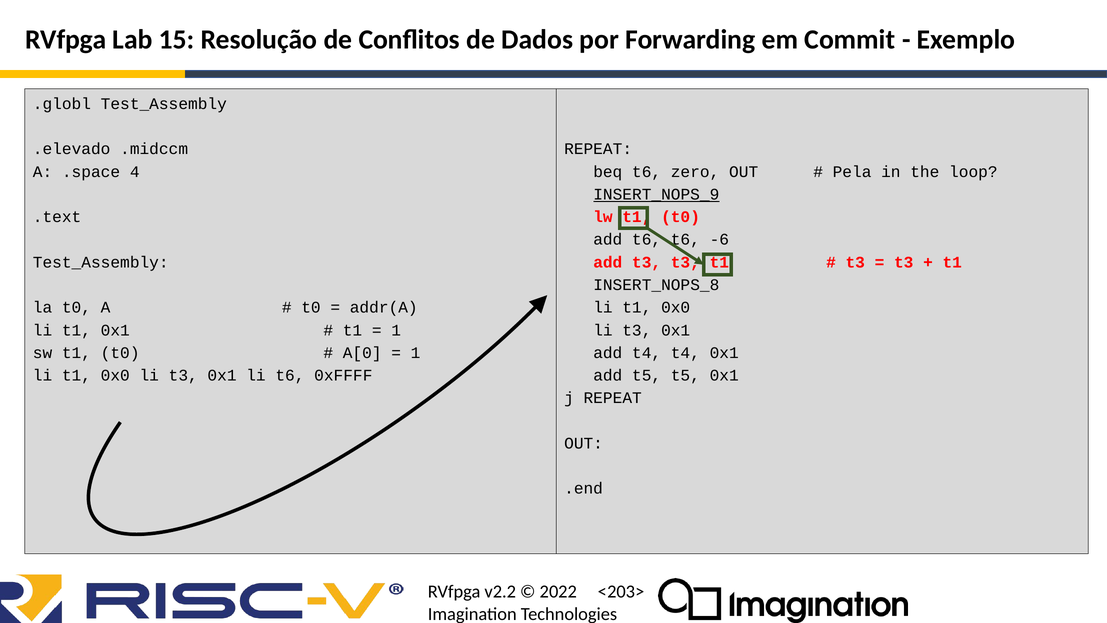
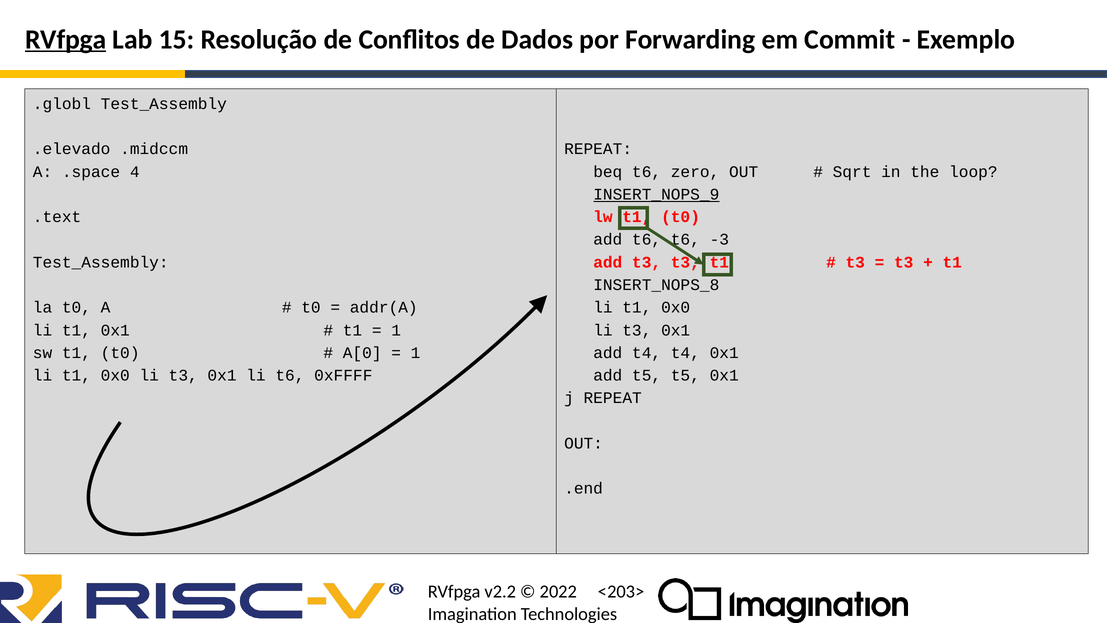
RVfpga at (66, 39) underline: none -> present
Pela: Pela -> Sqrt
-6: -6 -> -3
